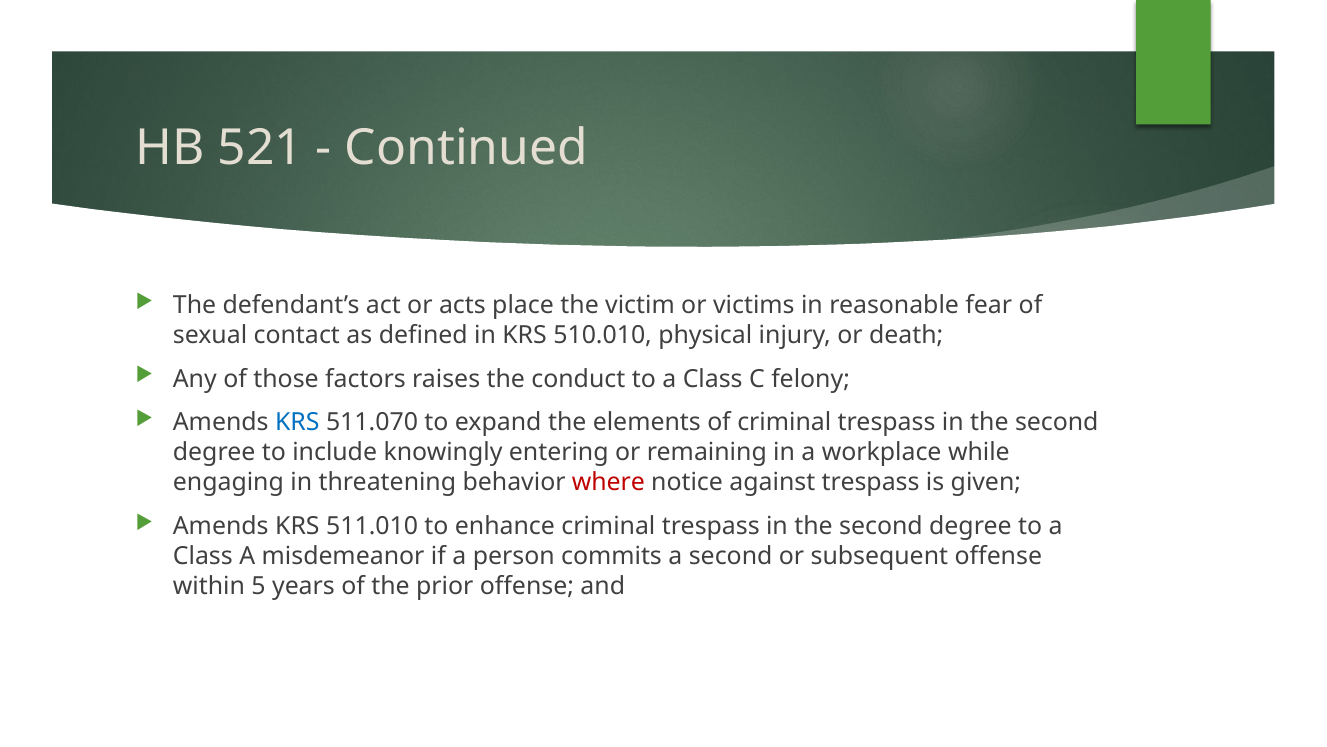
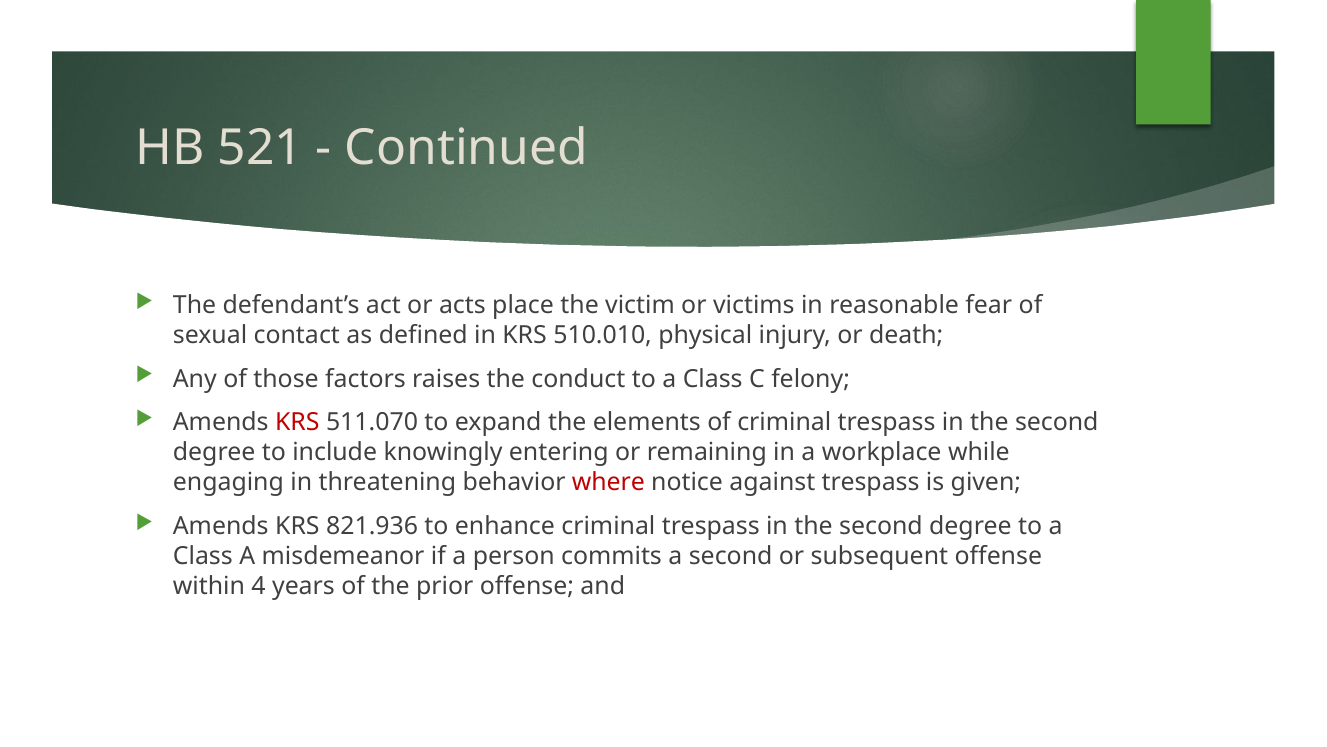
KRS at (297, 422) colour: blue -> red
511.010: 511.010 -> 821.936
5: 5 -> 4
